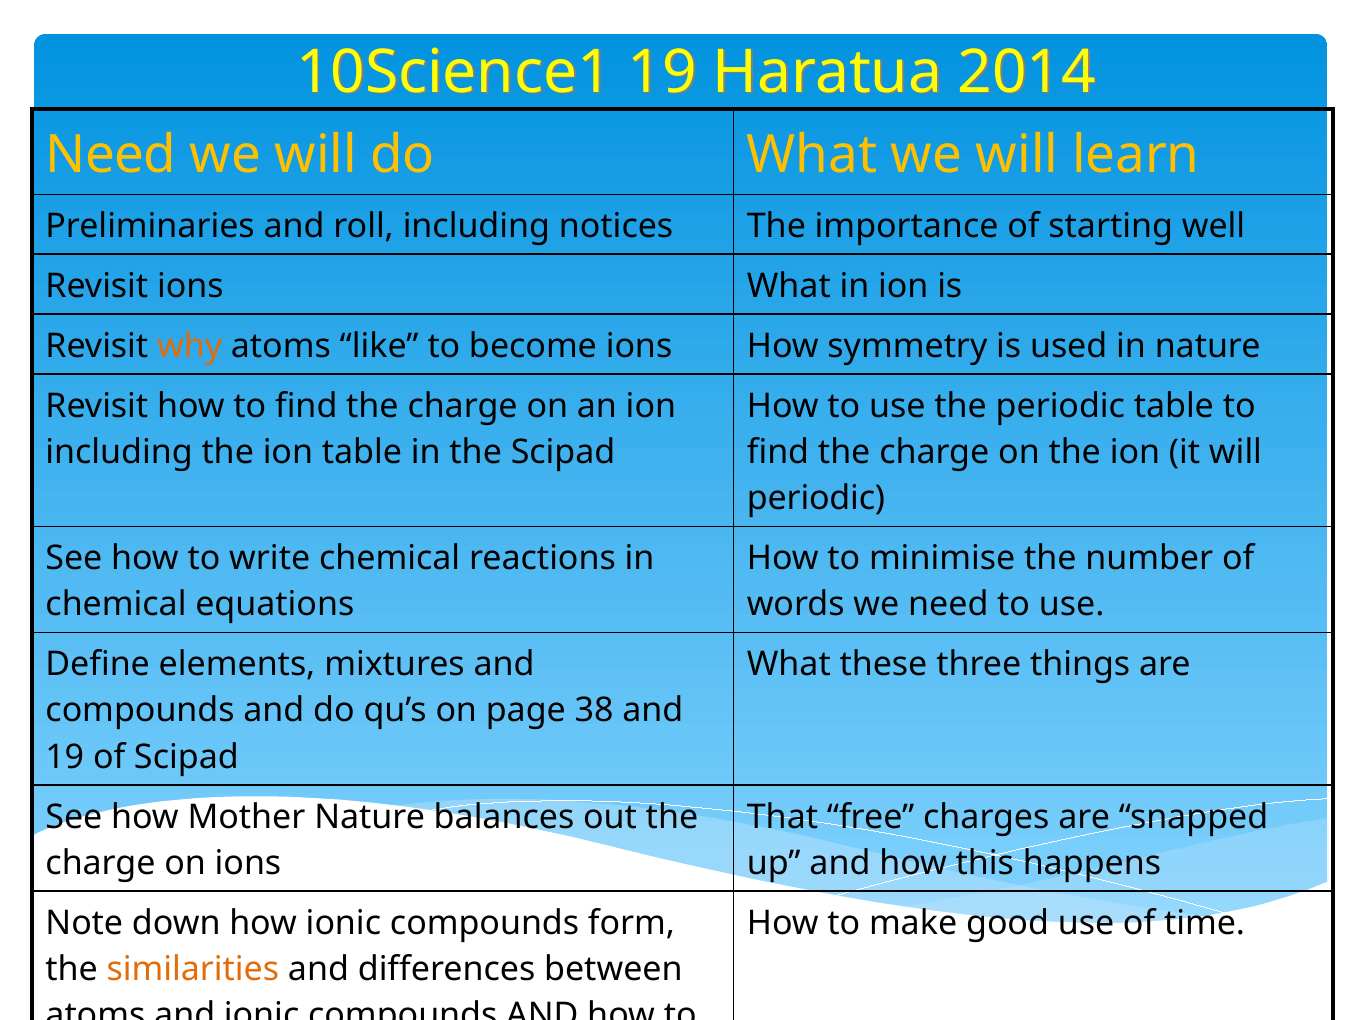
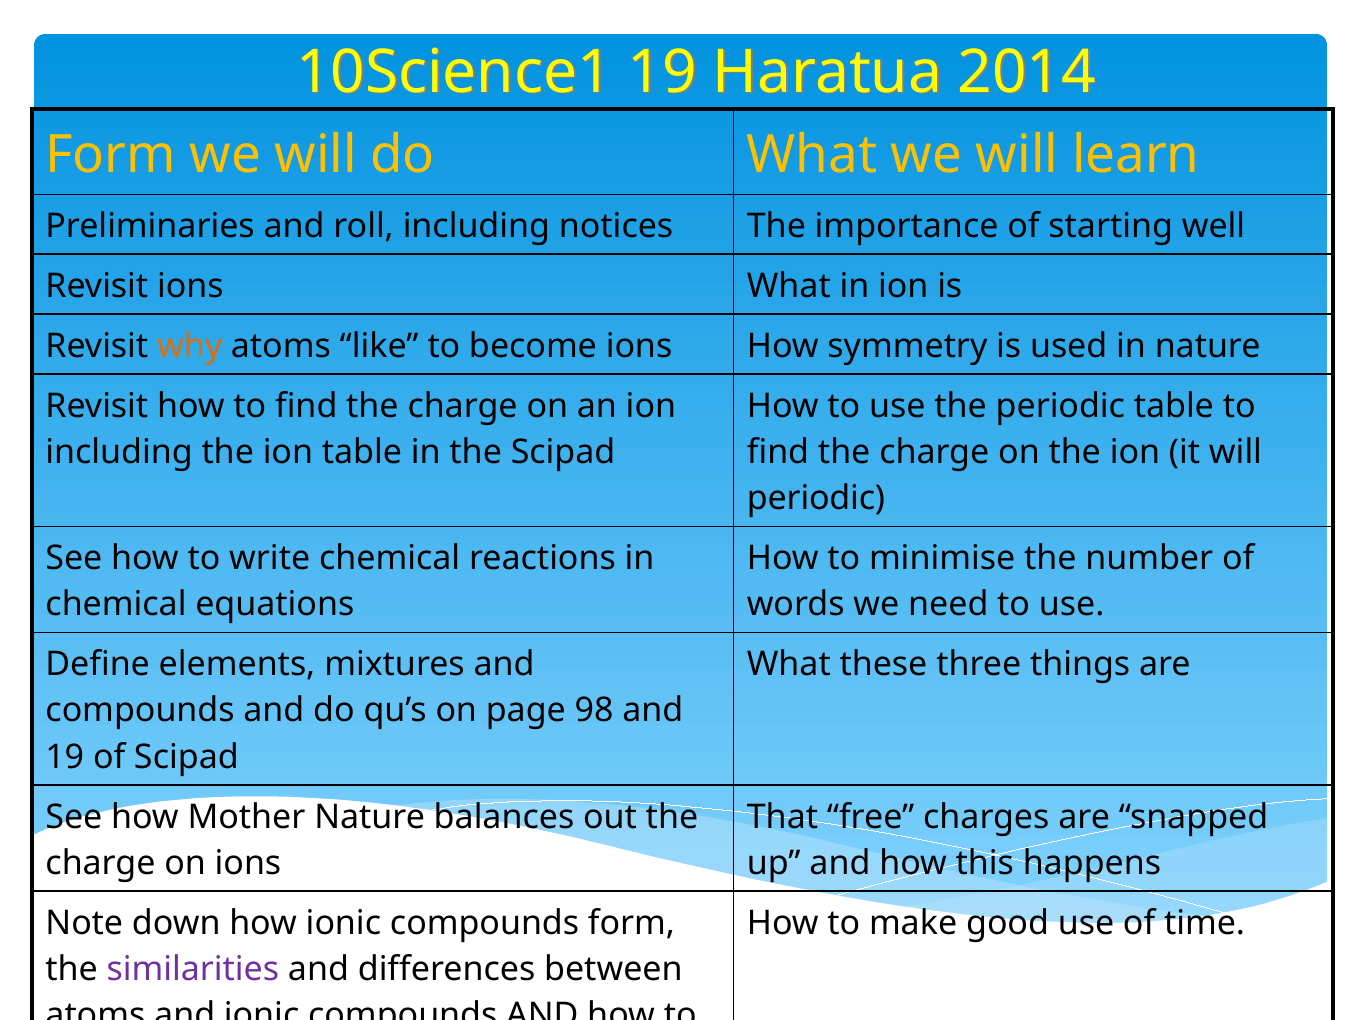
Need at (111, 155): Need -> Form
38: 38 -> 98
similarities colour: orange -> purple
